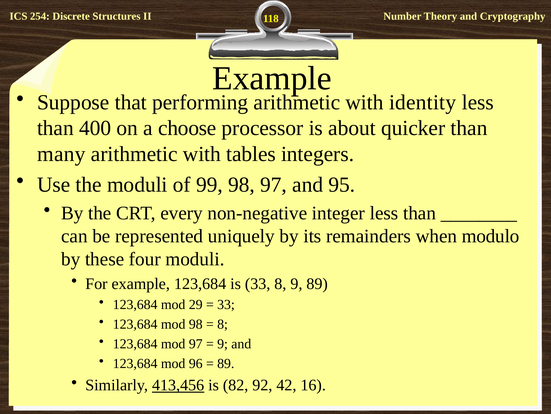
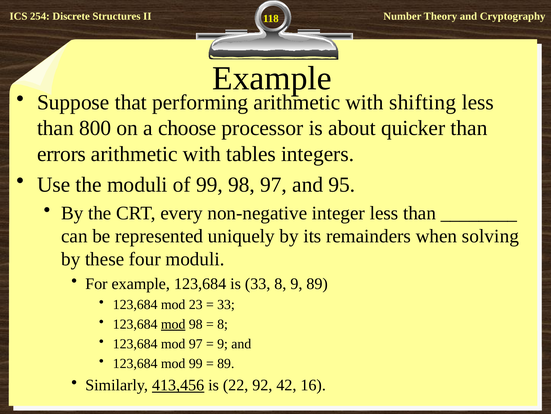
identity: identity -> shifting
400: 400 -> 800
many: many -> errors
modulo: modulo -> solving
29: 29 -> 23
mod at (173, 324) underline: none -> present
mod 96: 96 -> 99
82: 82 -> 22
